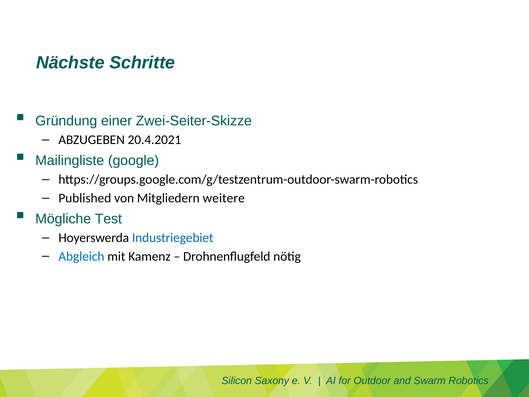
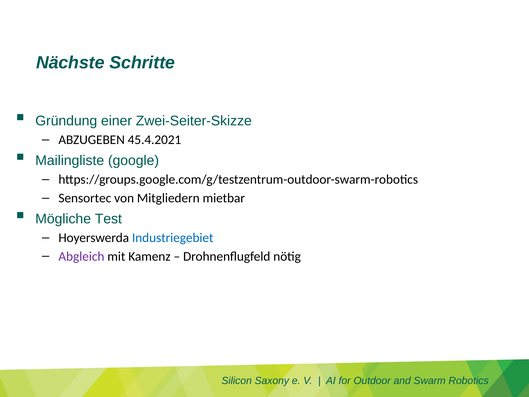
20.4.2021: 20.4.2021 -> 45.4.2021
Published: Published -> Sensortec
weitere: weitere -> mietbar
Abgleich colour: blue -> purple
